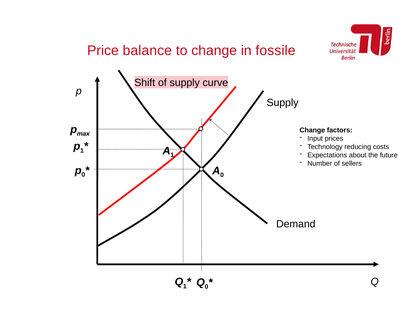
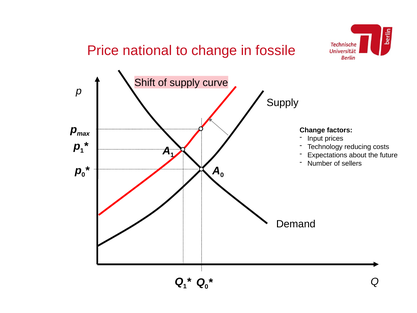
balance: balance -> national
